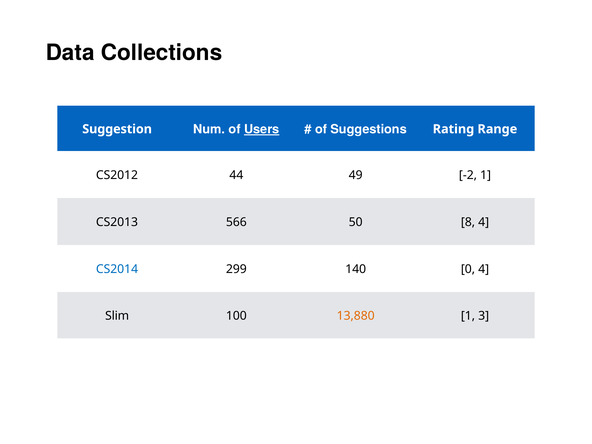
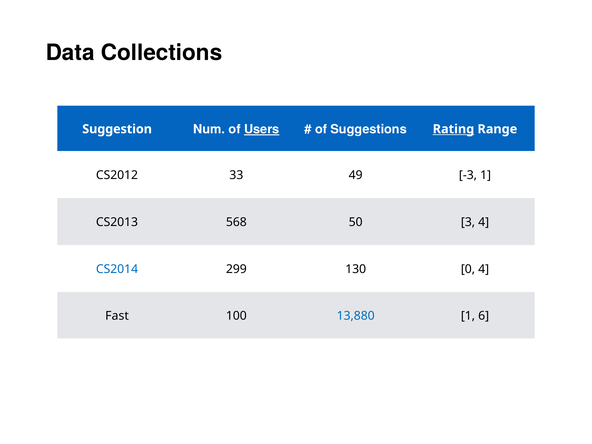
Rating underline: none -> present
44: 44 -> 33
-2: -2 -> -3
566: 566 -> 568
8: 8 -> 3
140: 140 -> 130
Slim: Slim -> Fast
13,880 colour: orange -> blue
3: 3 -> 6
